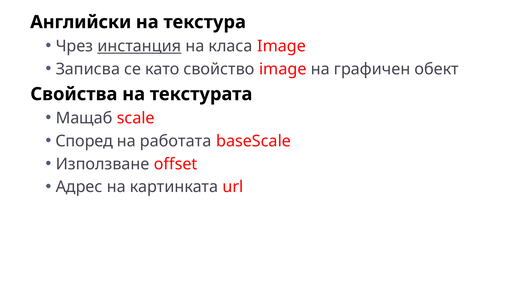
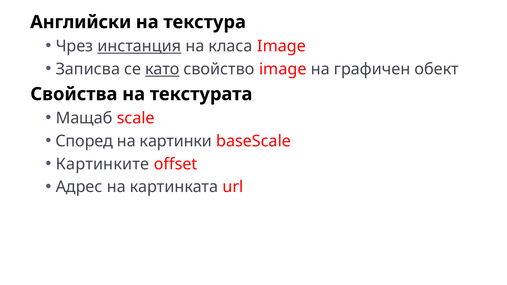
като underline: none -> present
работата: работата -> картинки
Използване: Използване -> Картинките
